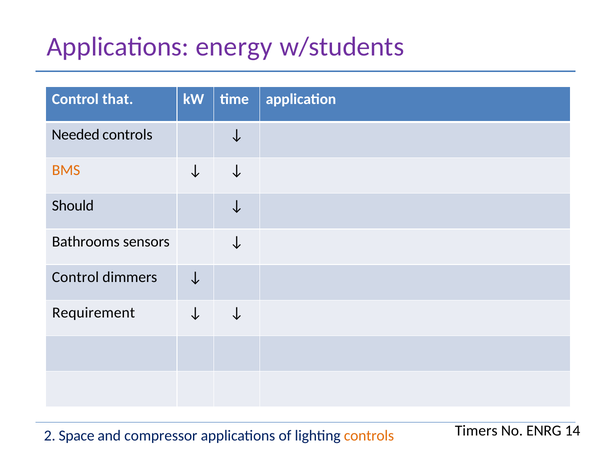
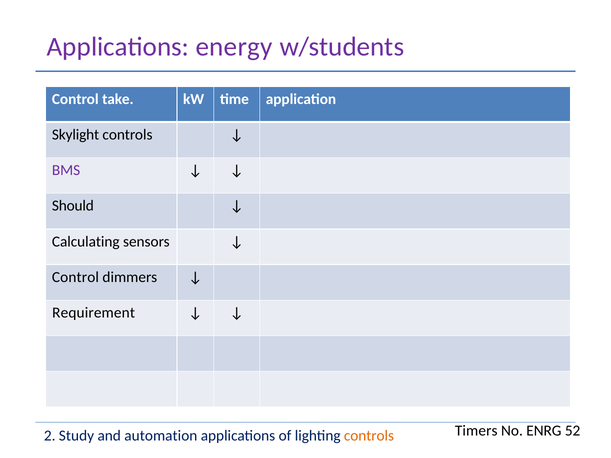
that: that -> take
Needed: Needed -> Skylight
BMS colour: orange -> purple
Bathrooms: Bathrooms -> Calculating
14: 14 -> 52
Space: Space -> Study
compressor: compressor -> automation
